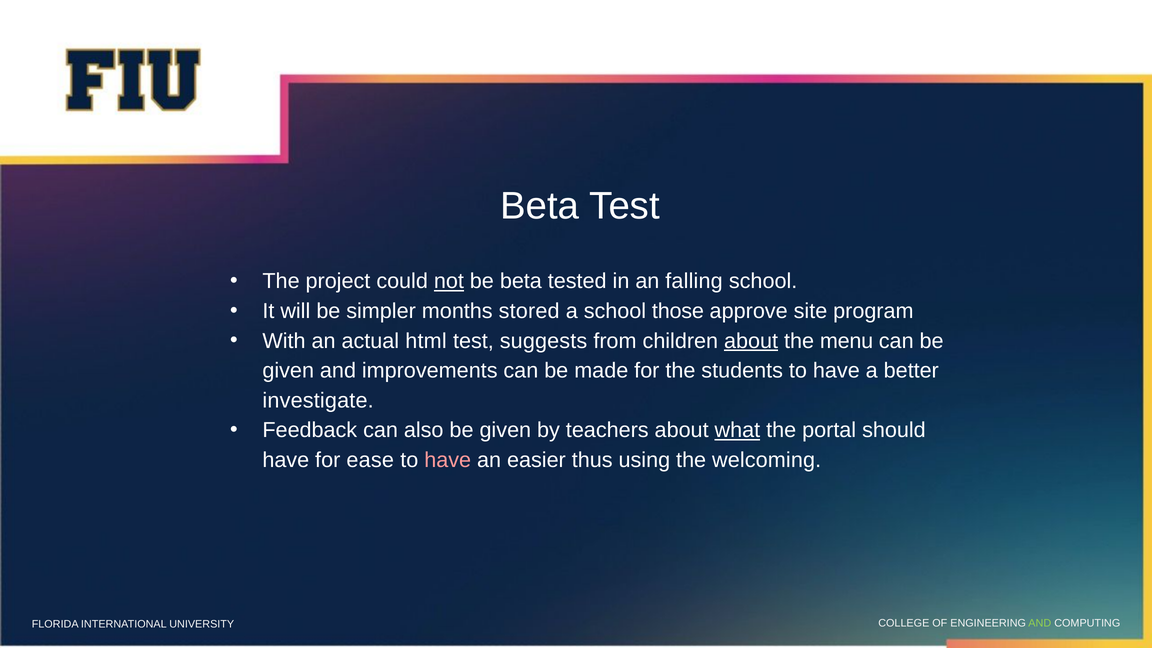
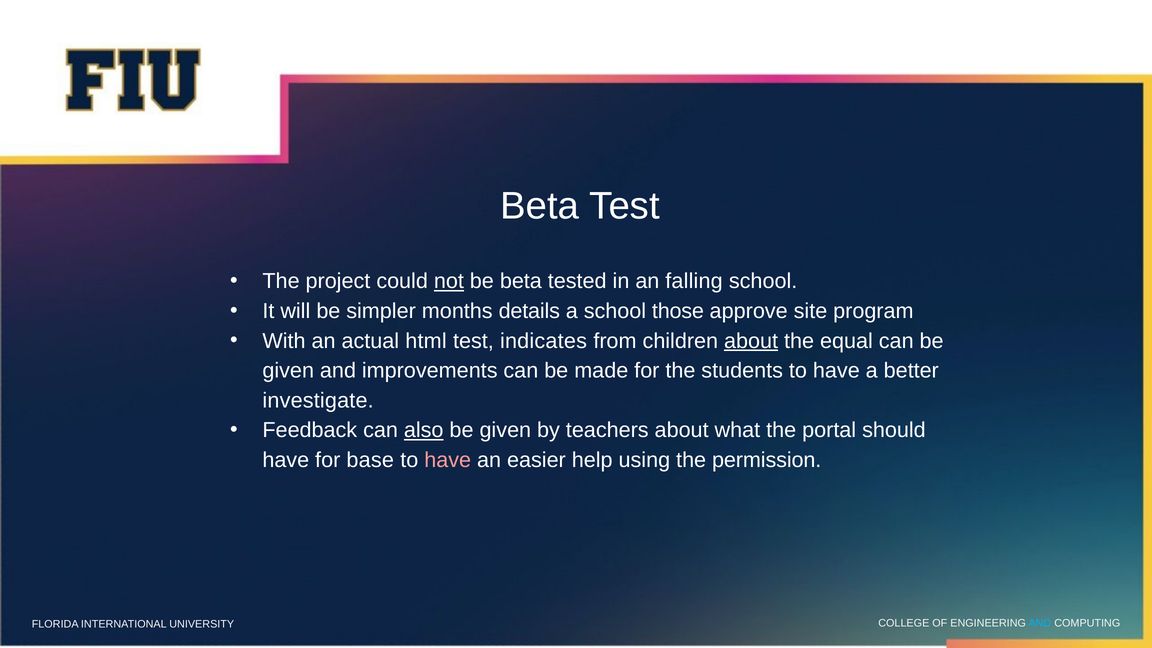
stored: stored -> details
suggests: suggests -> indicates
menu: menu -> equal
also underline: none -> present
what underline: present -> none
ease: ease -> base
thus: thus -> help
welcoming: welcoming -> permission
AND at (1040, 623) colour: light green -> light blue
